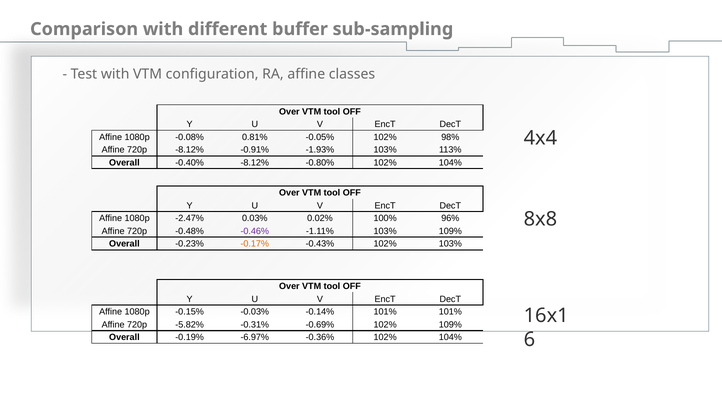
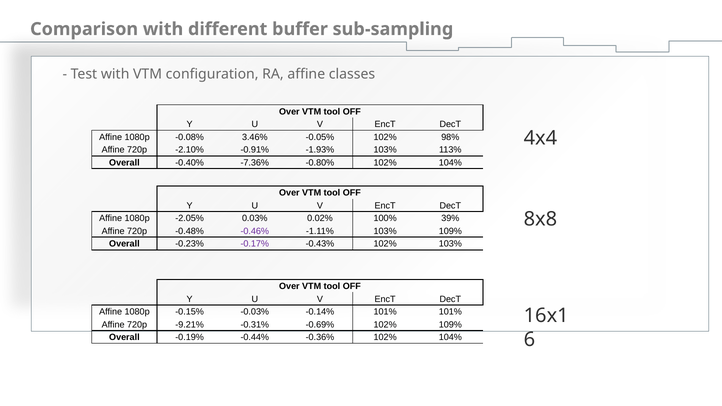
0.81%: 0.81% -> 3.46%
720p -8.12%: -8.12% -> -2.10%
-0.40% -8.12%: -8.12% -> -7.36%
-2.47%: -2.47% -> -2.05%
96%: 96% -> 39%
-0.17% colour: orange -> purple
-5.82%: -5.82% -> -9.21%
-6.97%: -6.97% -> -0.44%
